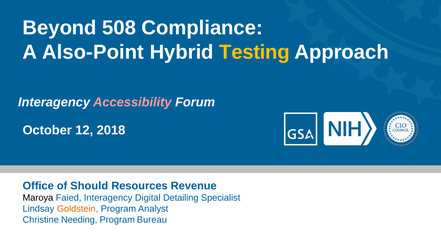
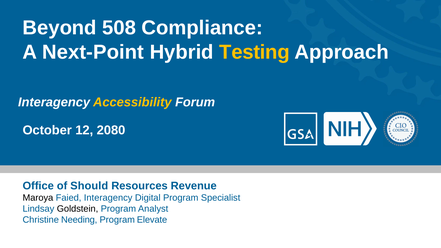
Also-Point: Also-Point -> Next-Point
Accessibility colour: pink -> yellow
2018: 2018 -> 2080
Digital Detailing: Detailing -> Program
Goldstein colour: orange -> black
Bureau: Bureau -> Elevate
